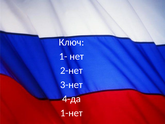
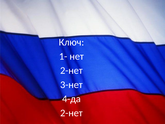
1-нет at (71, 113): 1-нет -> 2-нет
